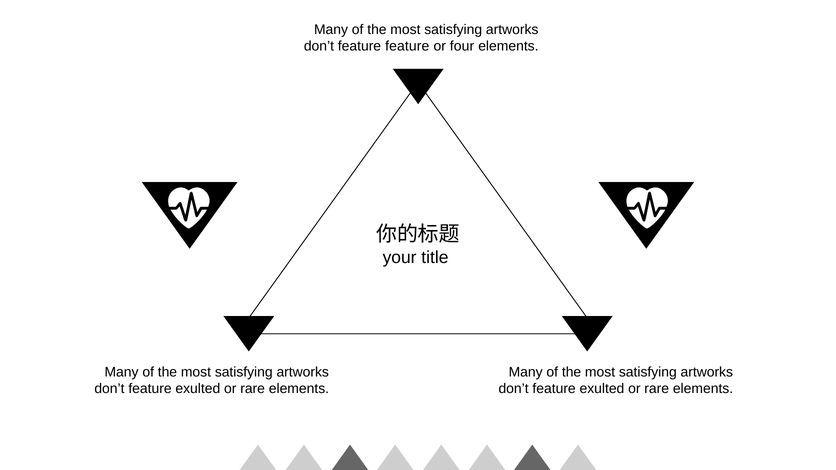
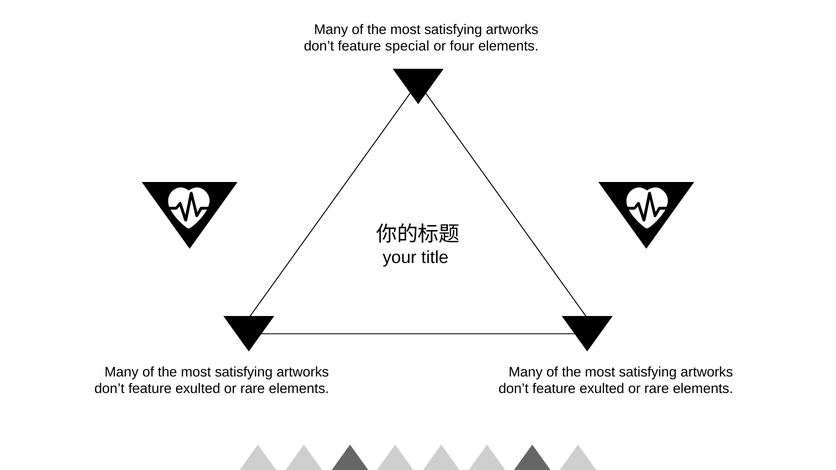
feature feature: feature -> special
